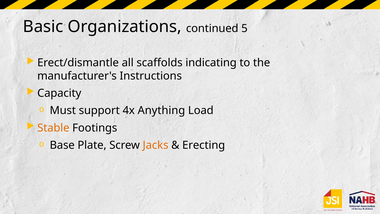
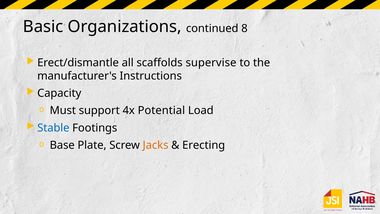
5: 5 -> 8
indicating: indicating -> supervise
Anything: Anything -> Potential
Stable colour: orange -> blue
